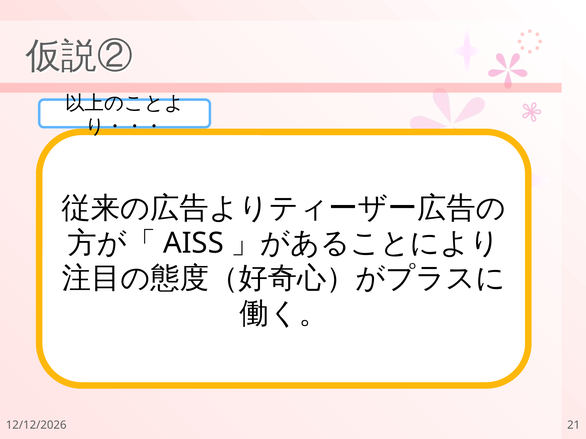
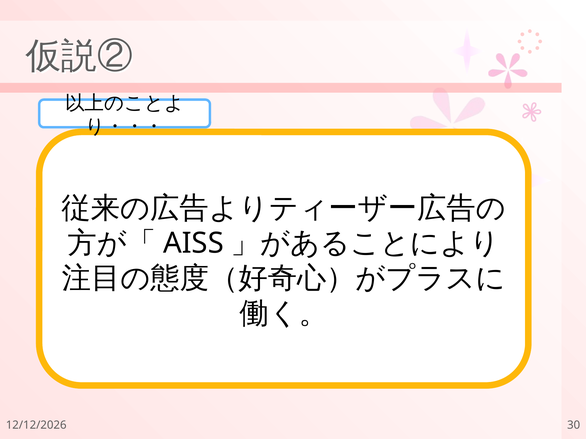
21: 21 -> 30
